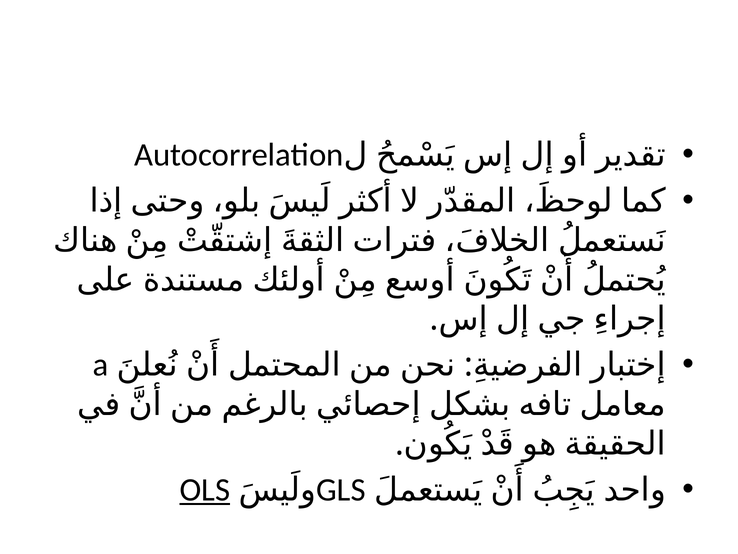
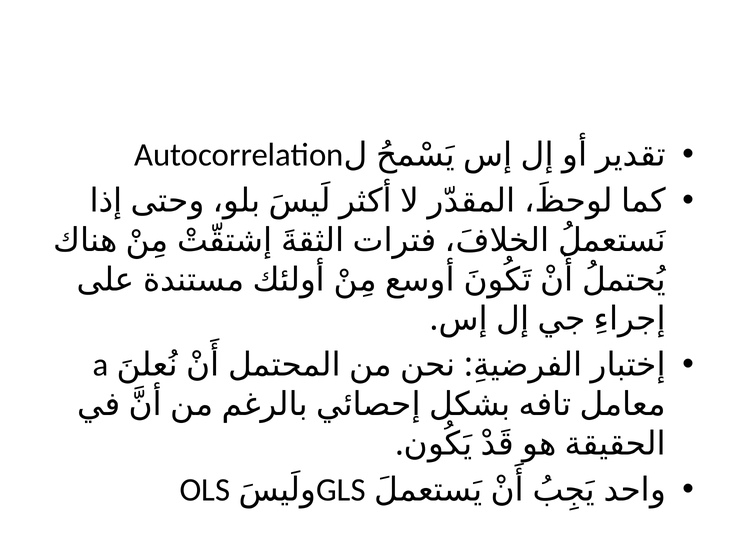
OLS underline: present -> none
